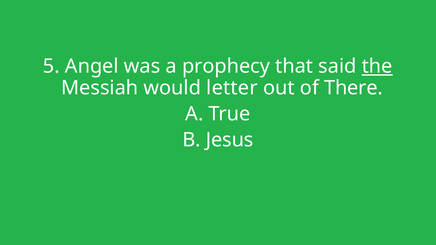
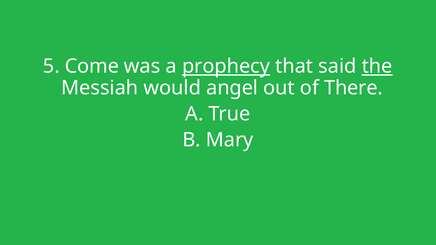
Angel: Angel -> Come
prophecy underline: none -> present
letter: letter -> angel
Jesus: Jesus -> Mary
